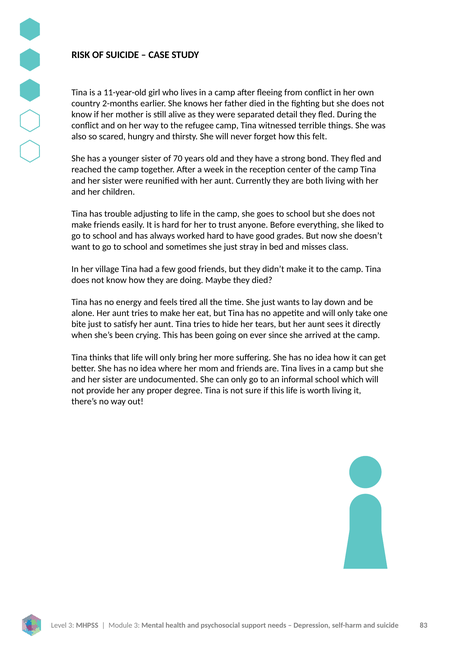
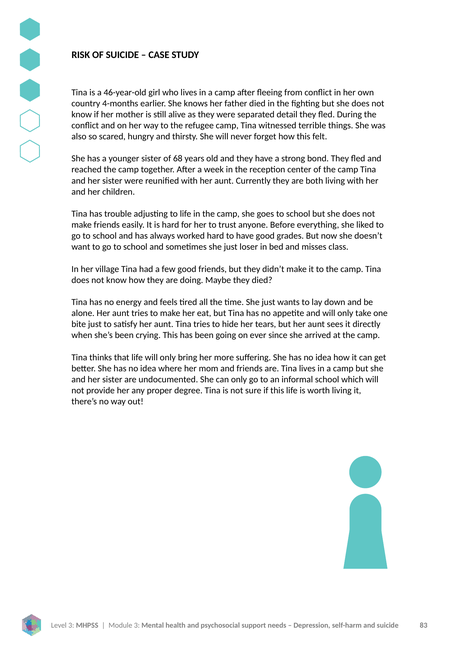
11-year-old: 11-year-old -> 46-year-old
2-months: 2-months -> 4-months
70: 70 -> 68
stray: stray -> loser
